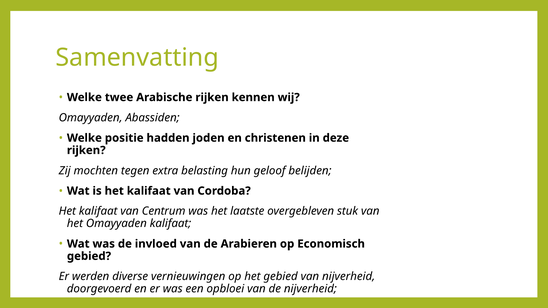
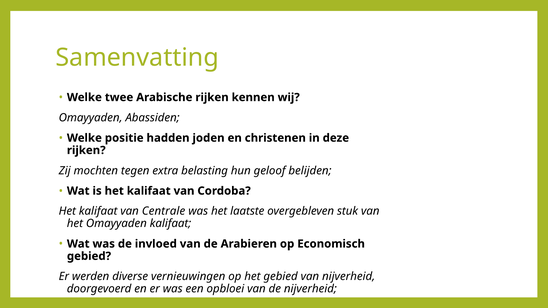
Centrum: Centrum -> Centrale
